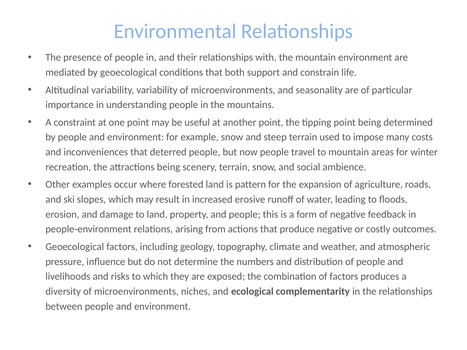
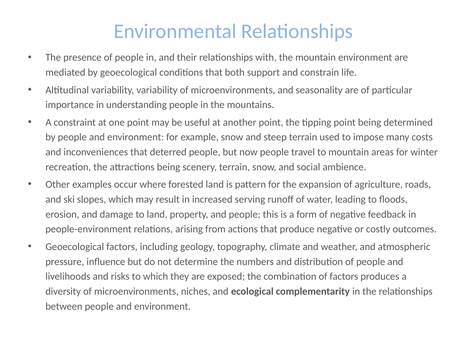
erosive: erosive -> serving
